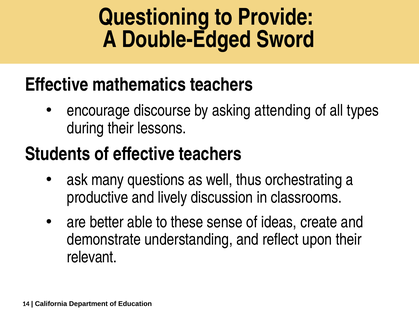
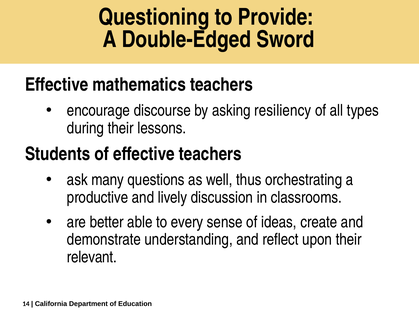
attending: attending -> resiliency
these: these -> every
